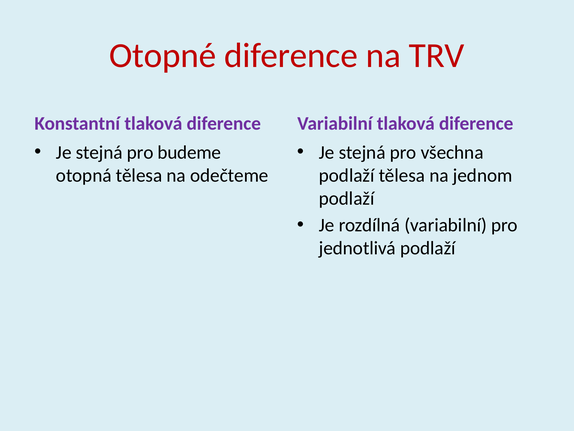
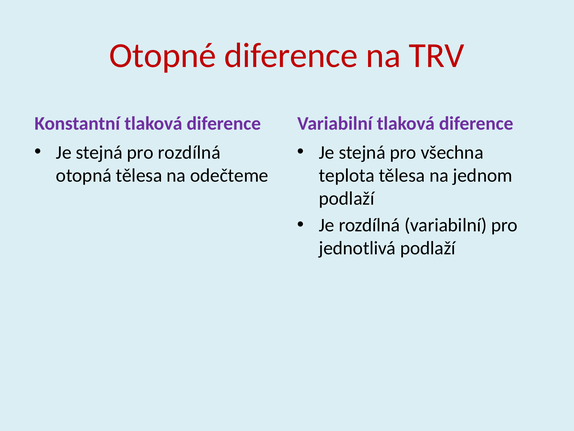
pro budeme: budeme -> rozdílná
podlaží at (347, 175): podlaží -> teplota
